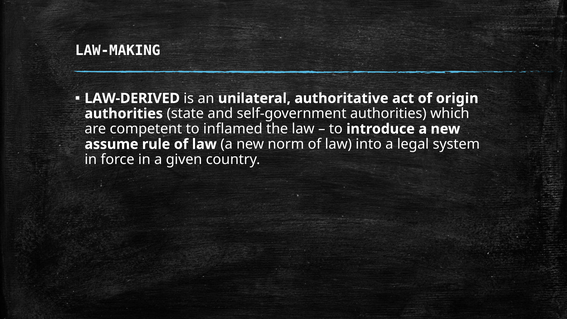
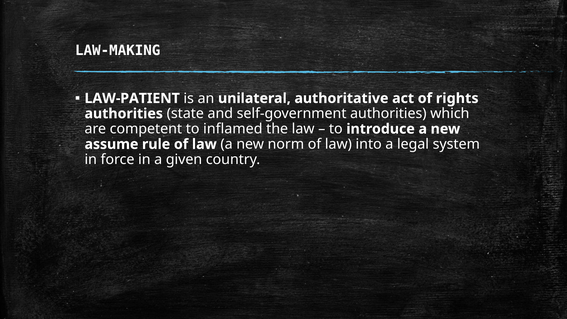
LAW-DERIVED: LAW-DERIVED -> LAW-PATIENT
origin: origin -> rights
